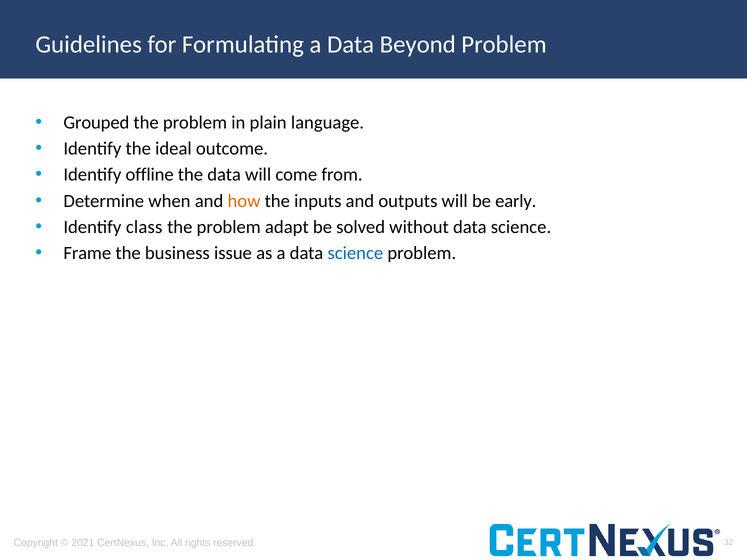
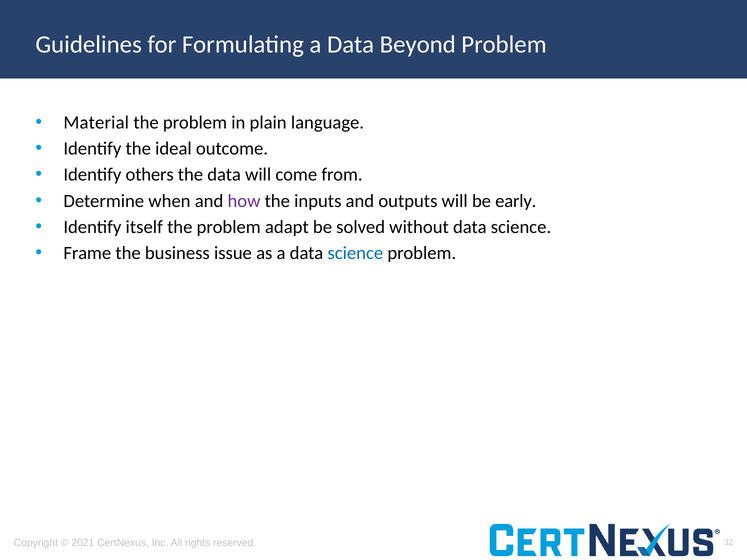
Grouped: Grouped -> Material
offline: offline -> others
how colour: orange -> purple
class: class -> itself
